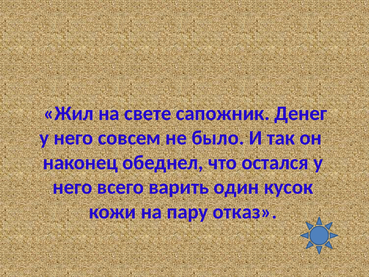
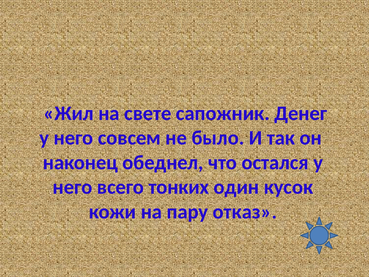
варить: варить -> тонких
